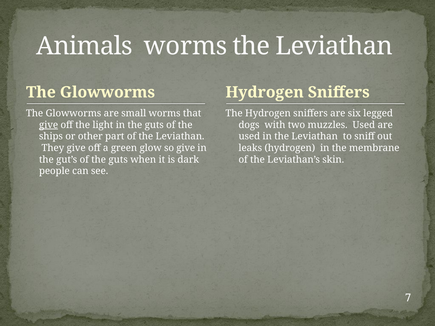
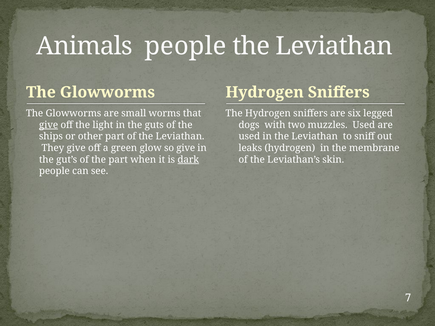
Animals worms: worms -> people
of the guts: guts -> part
dark underline: none -> present
